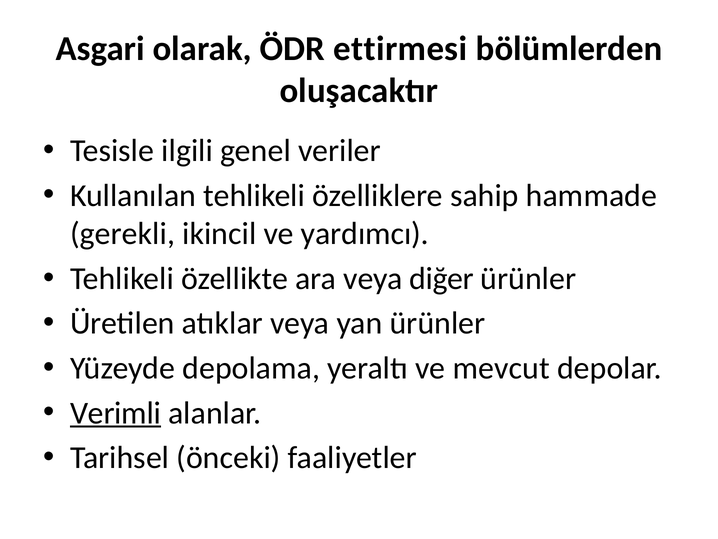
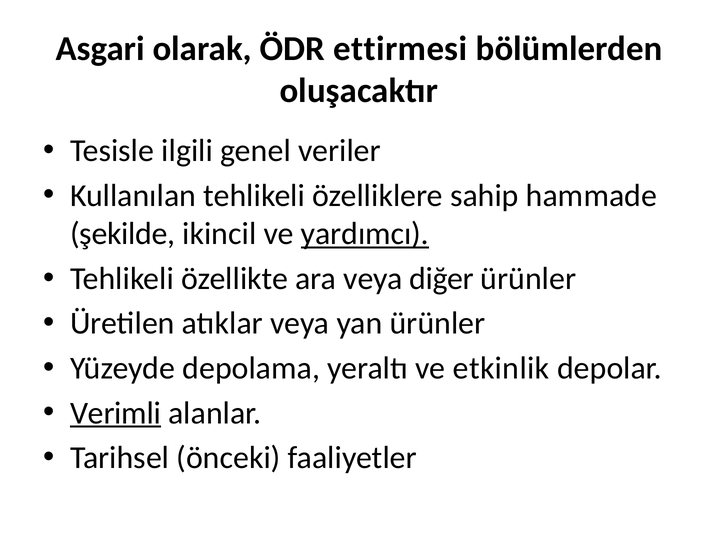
gerekli: gerekli -> şekilde
yardımcı underline: none -> present
mevcut: mevcut -> etkinlik
